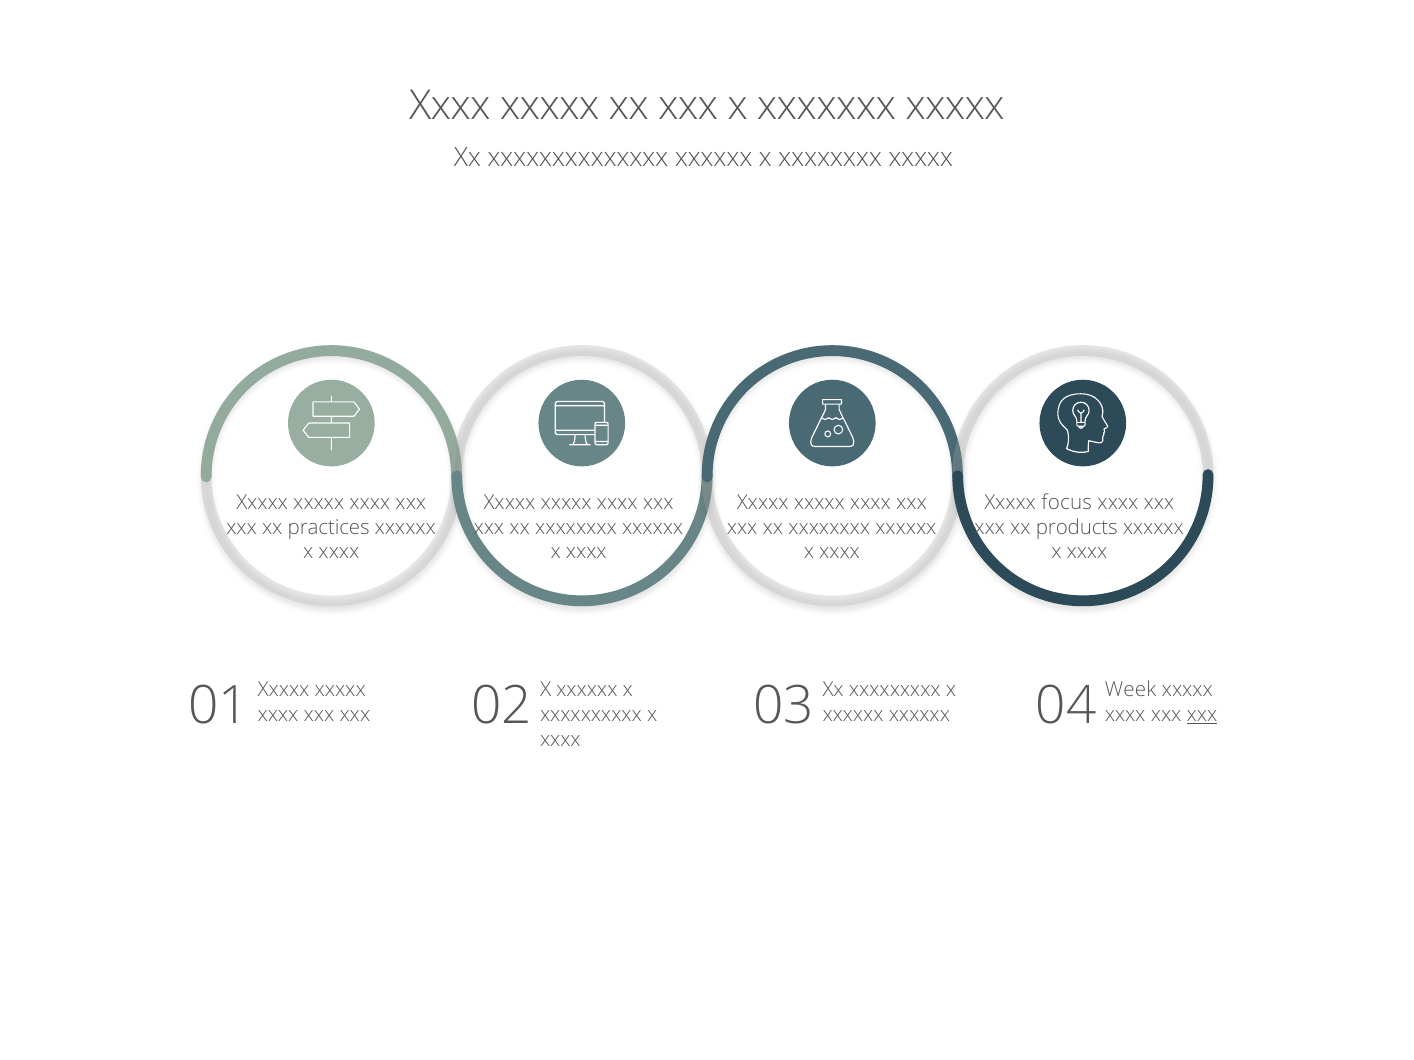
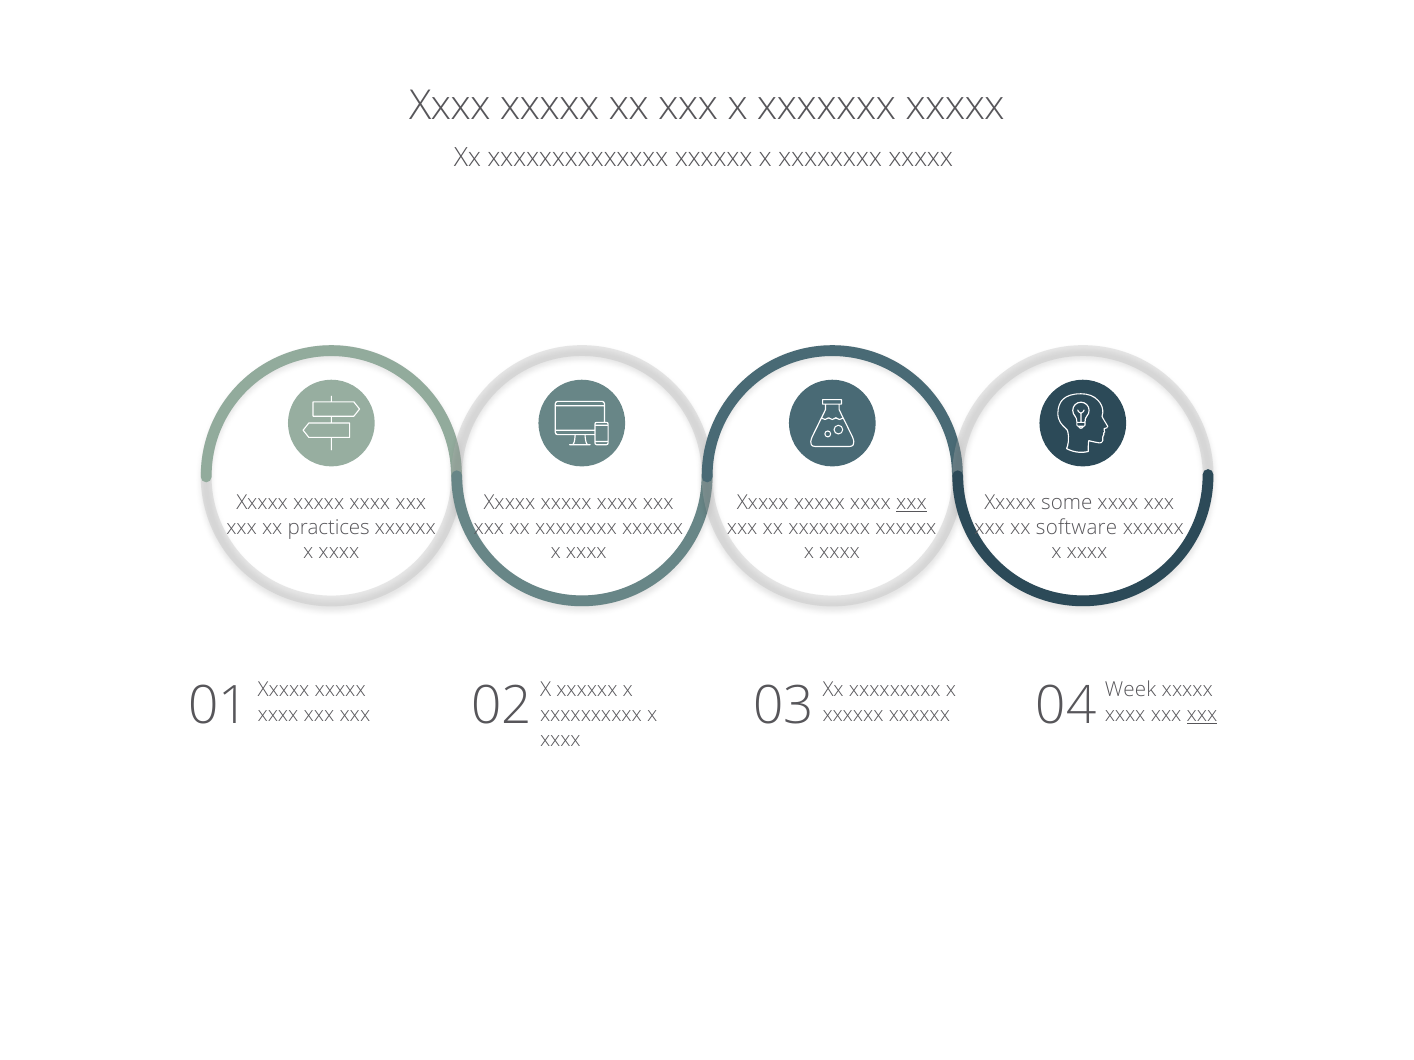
xxx at (911, 503) underline: none -> present
focus: focus -> some
products: products -> software
